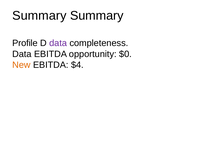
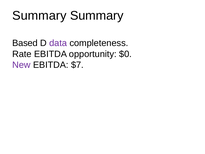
Profile: Profile -> Based
Data at (22, 54): Data -> Rate
New colour: orange -> purple
$4: $4 -> $7
